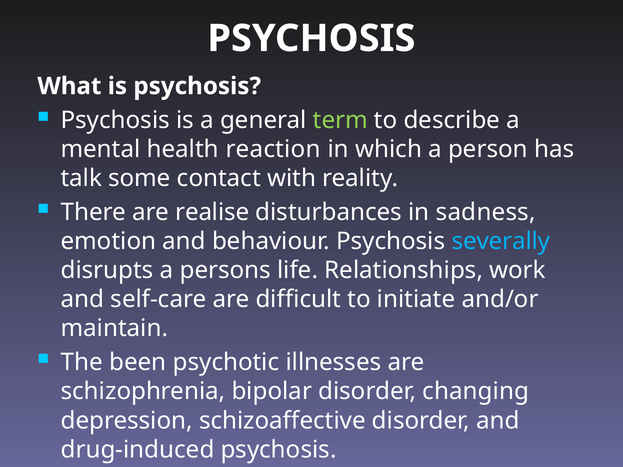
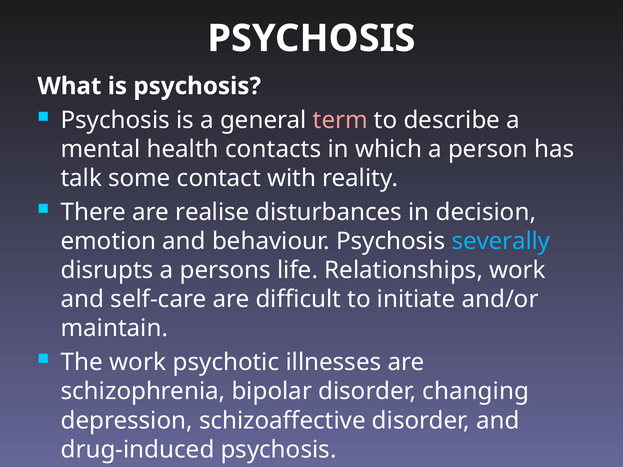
term colour: light green -> pink
reaction: reaction -> contacts
sadness: sadness -> decision
The been: been -> work
